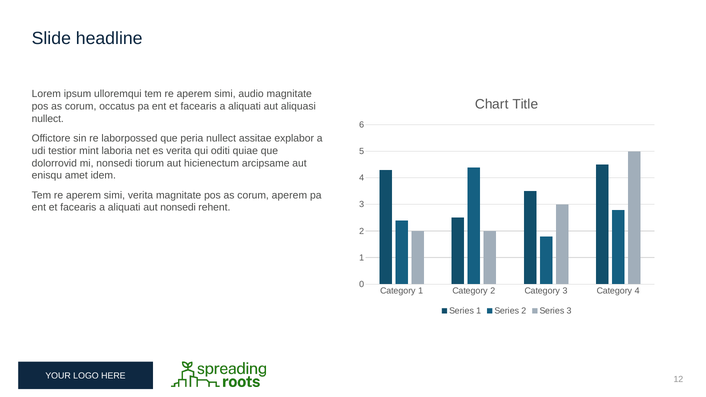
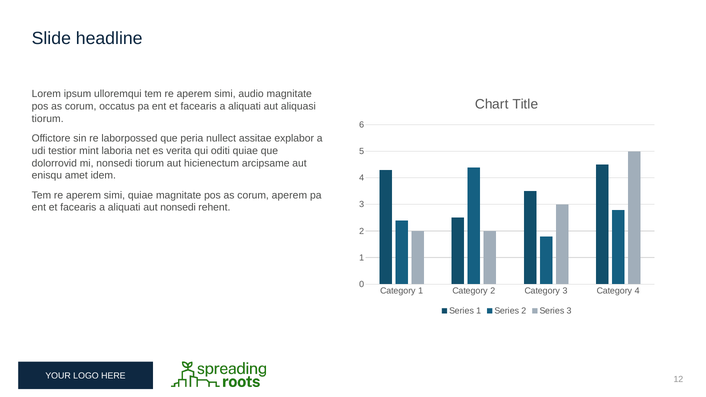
nullect at (48, 119): nullect -> tiorum
simi verita: verita -> quiae
